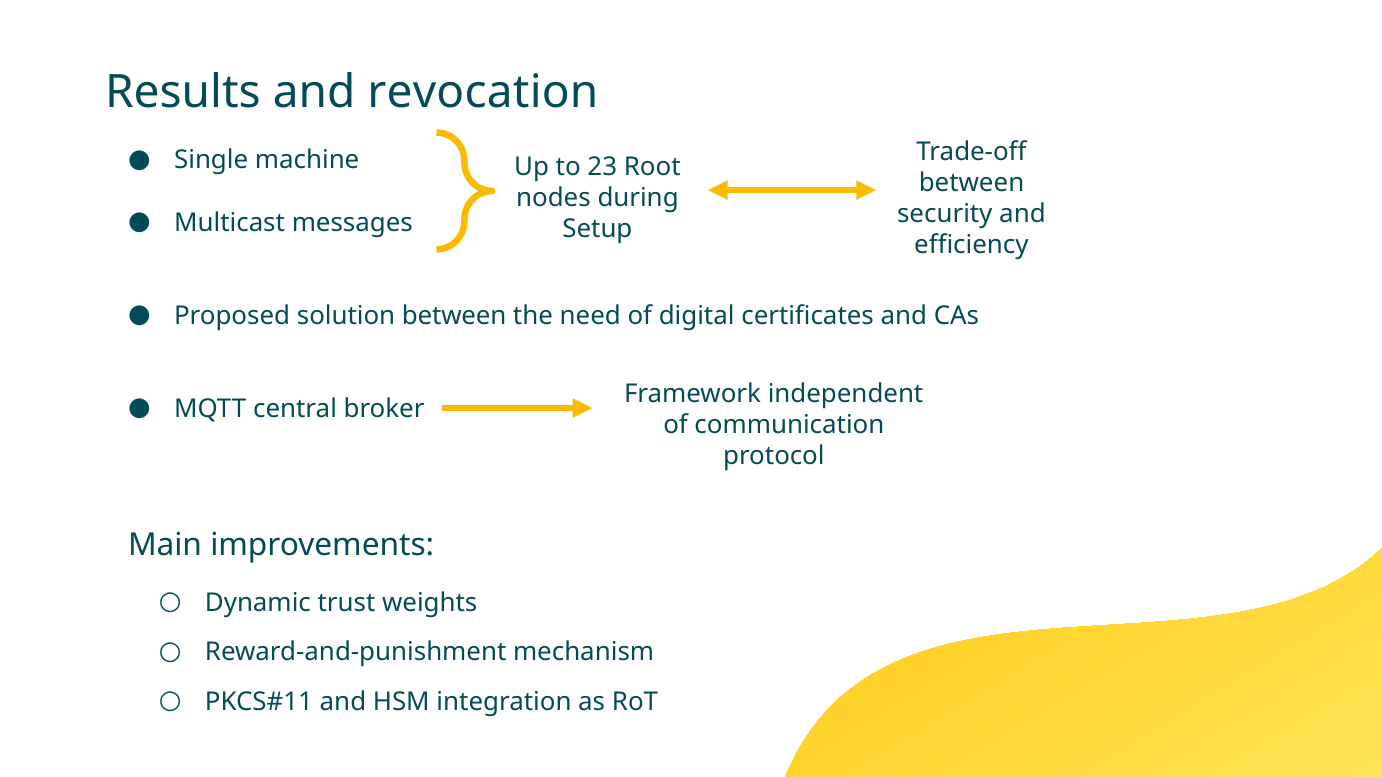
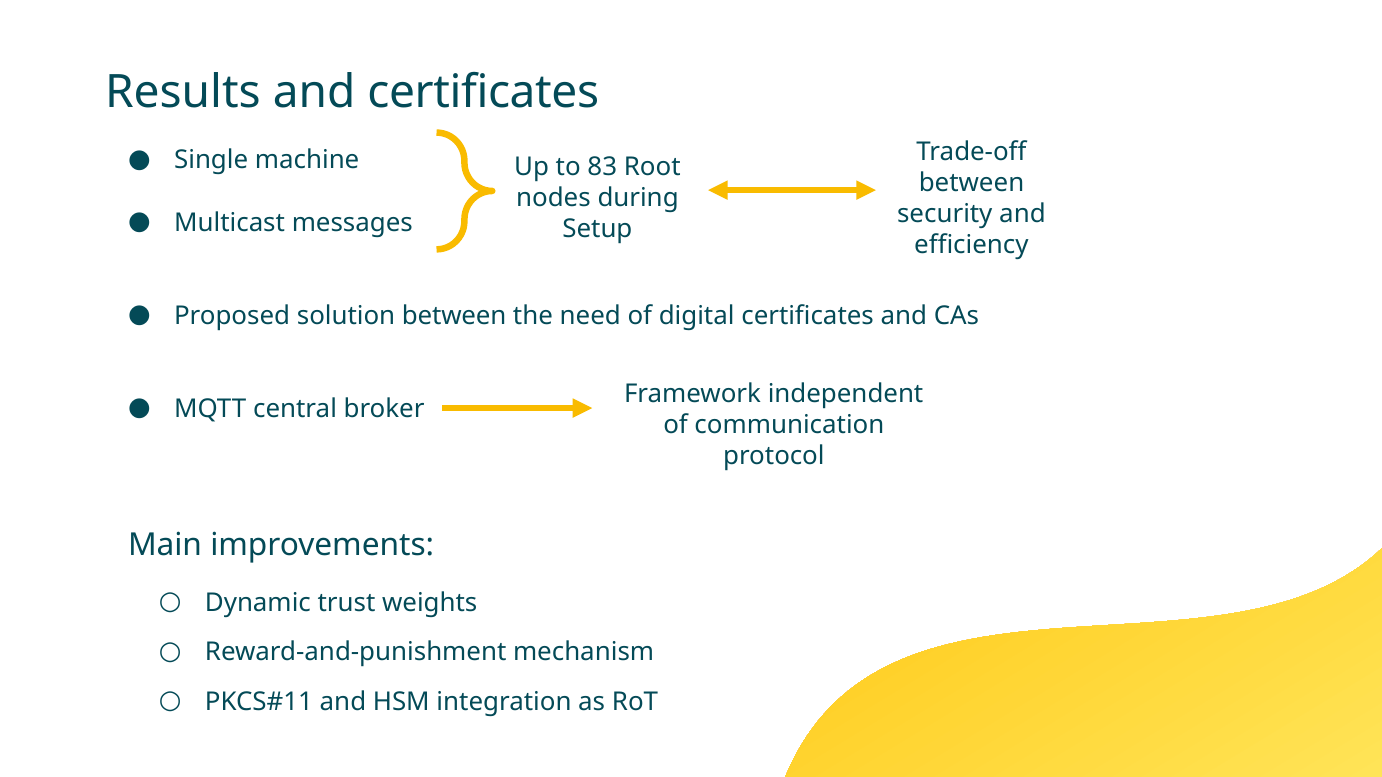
and revocation: revocation -> certificates
23: 23 -> 83
